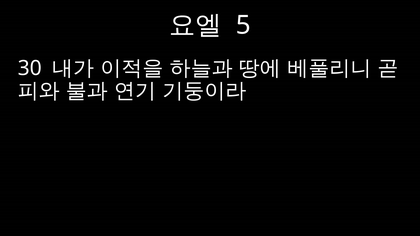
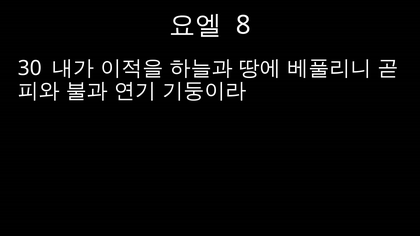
5: 5 -> 8
